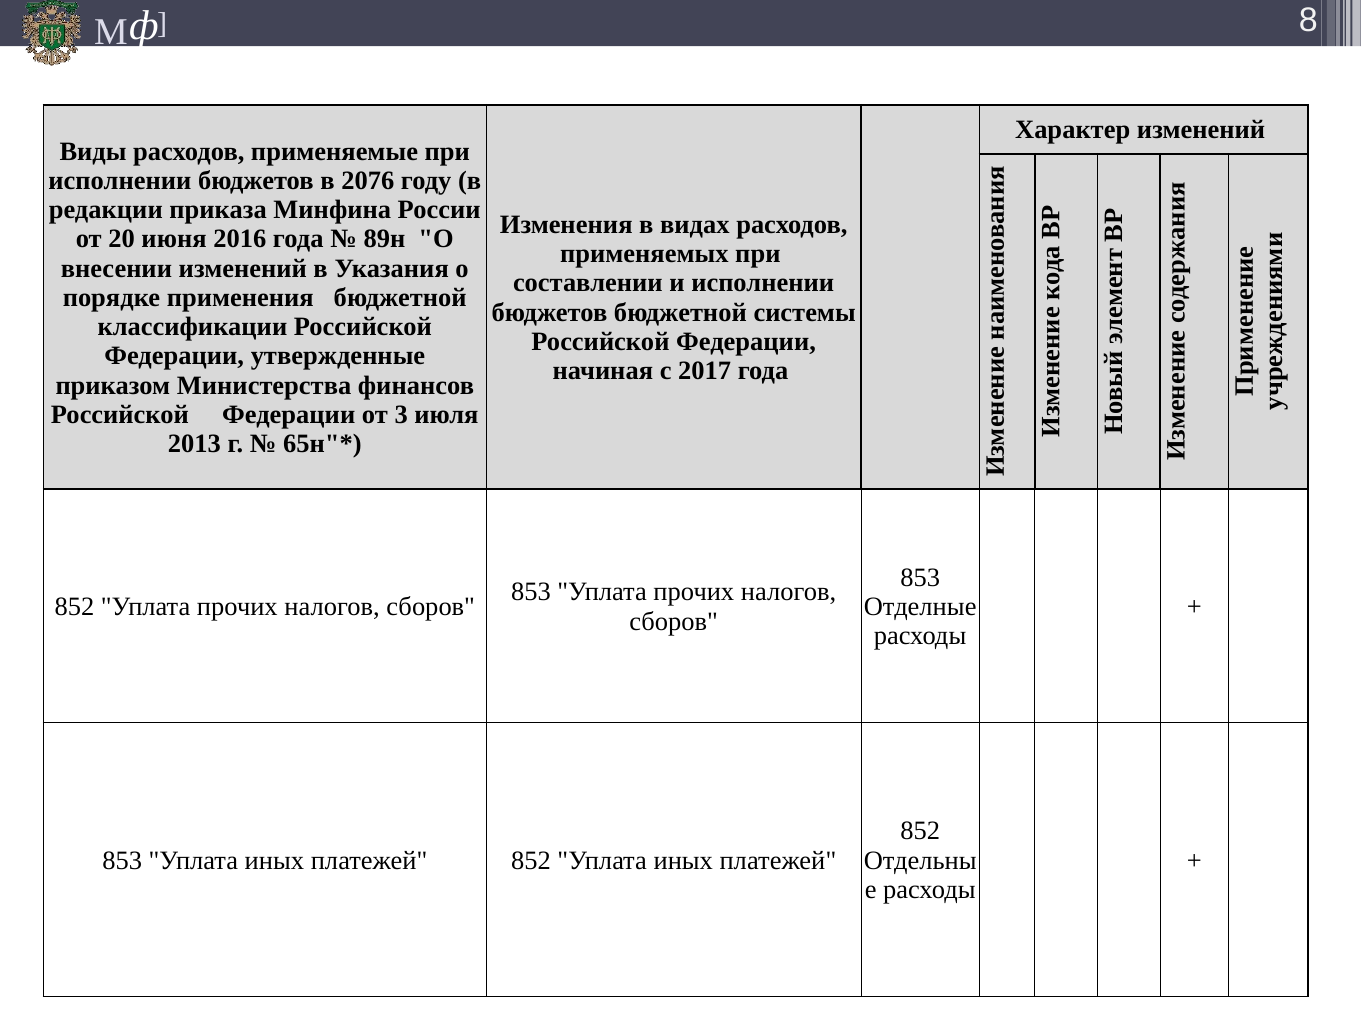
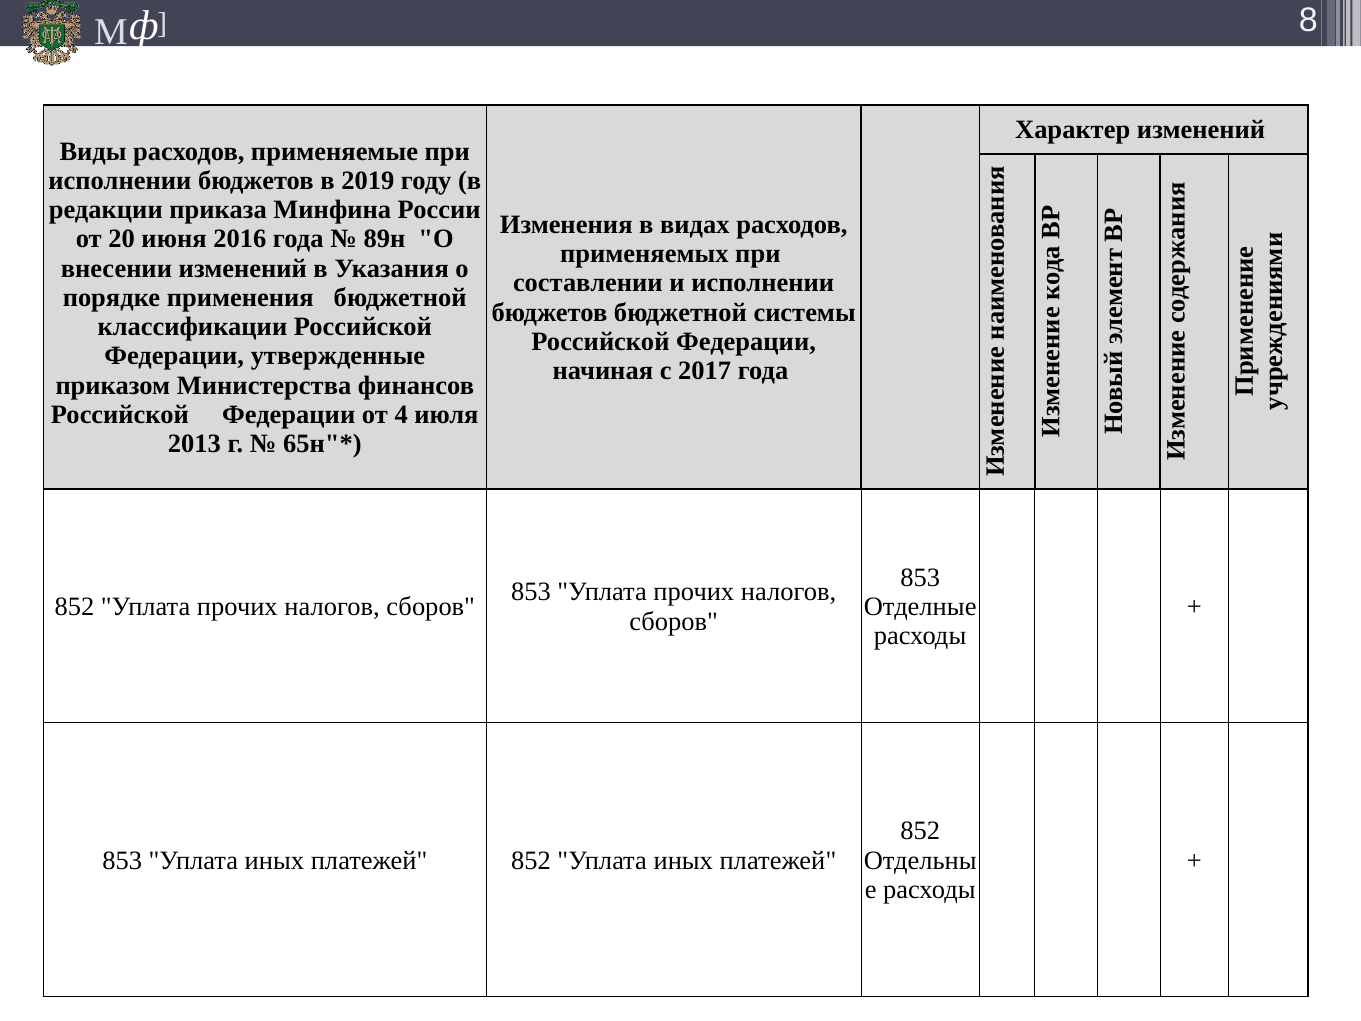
2076: 2076 -> 2019
3: 3 -> 4
